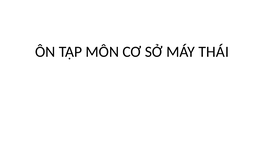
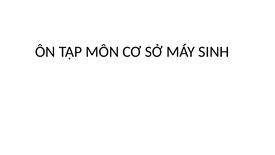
THÁI: THÁI -> SINH
